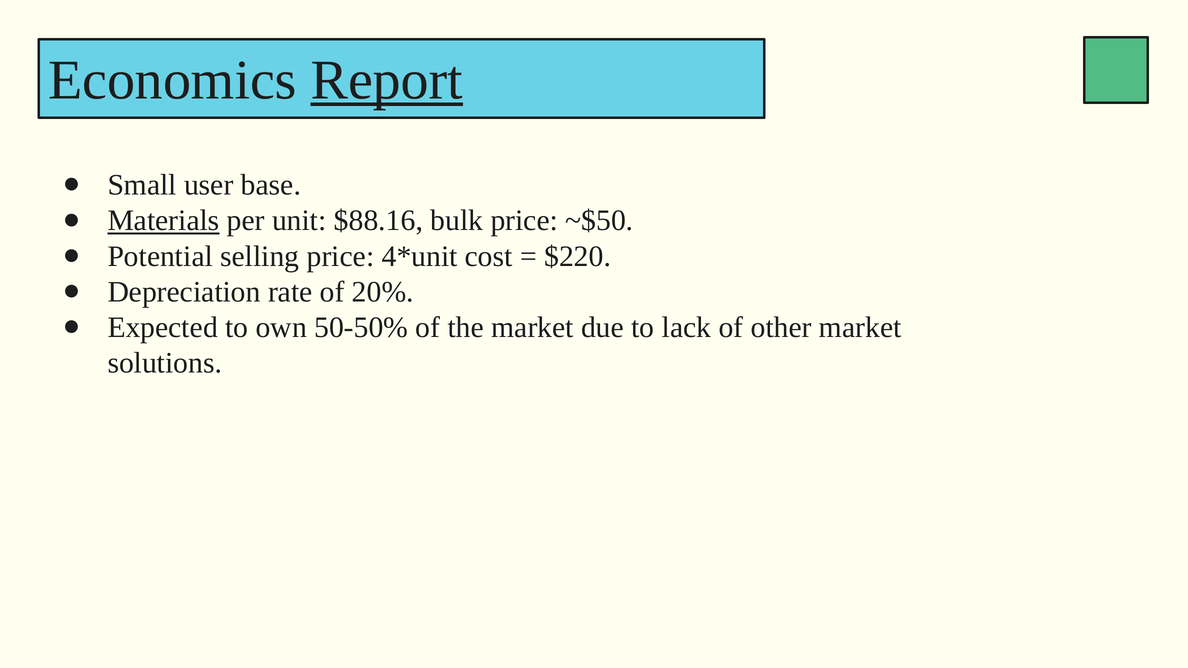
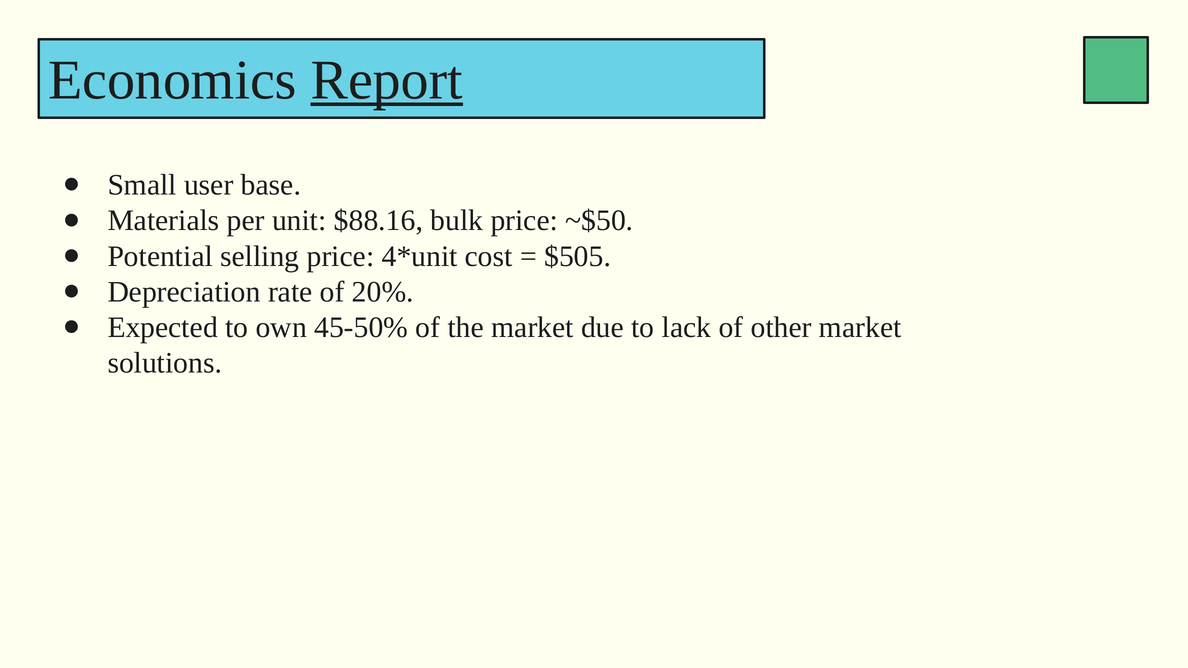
Materials underline: present -> none
$220: $220 -> $505
50-50%: 50-50% -> 45-50%
